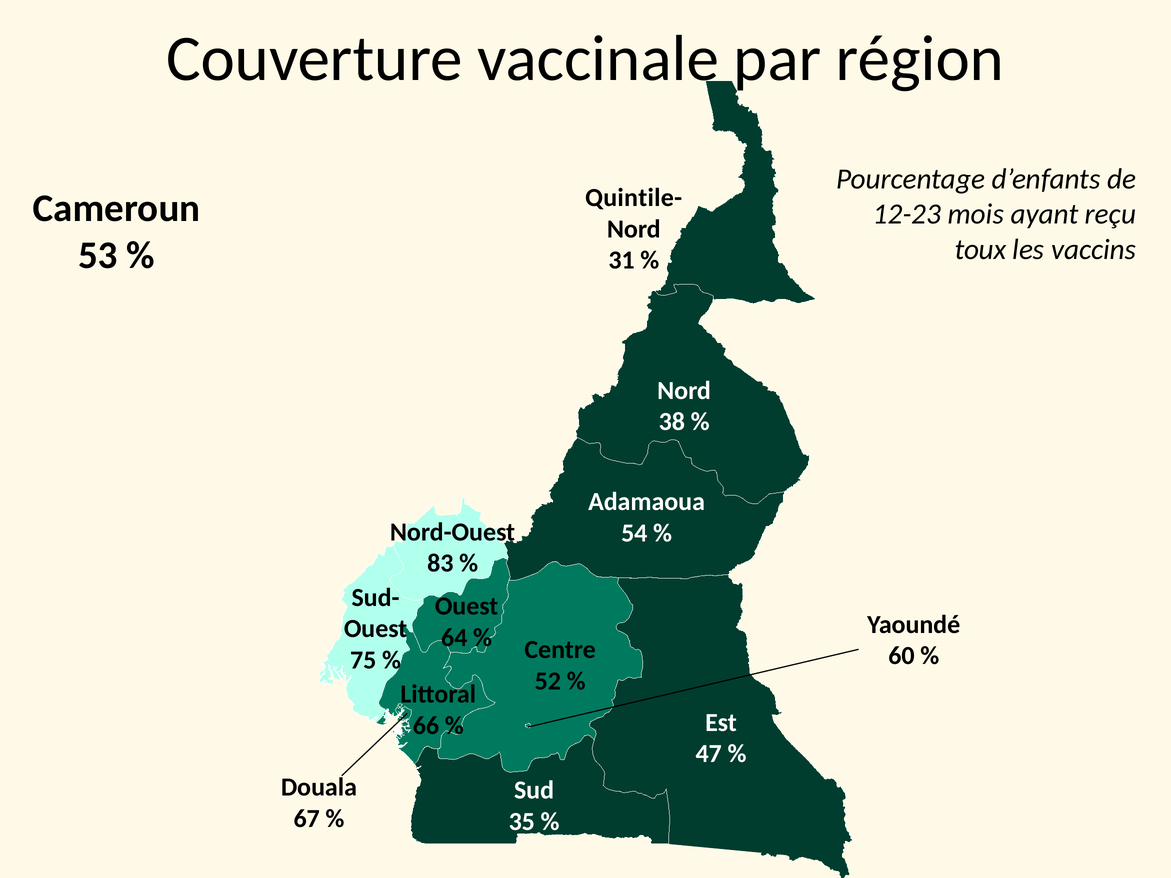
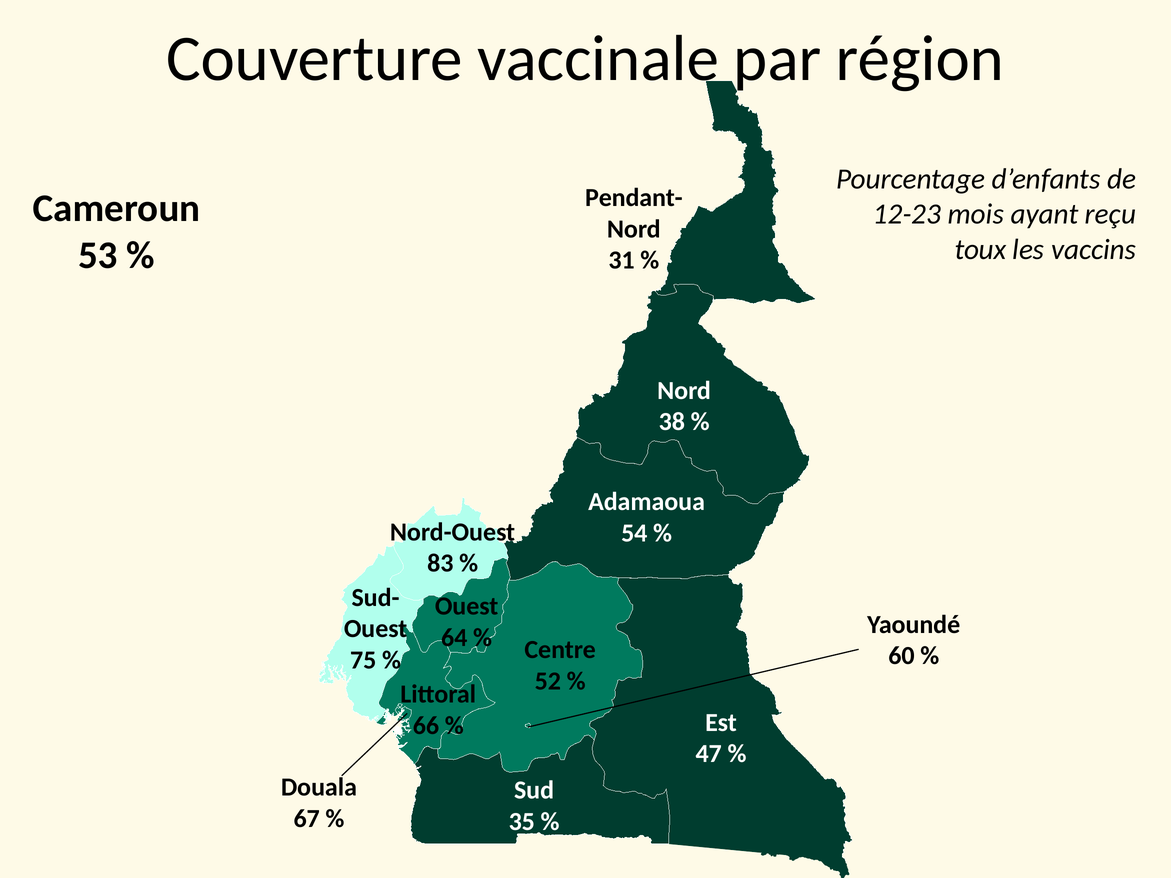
Quintile-: Quintile- -> Pendant-
